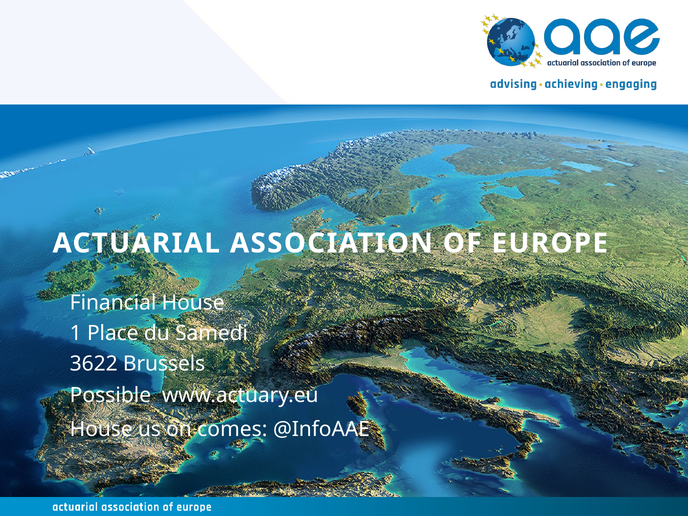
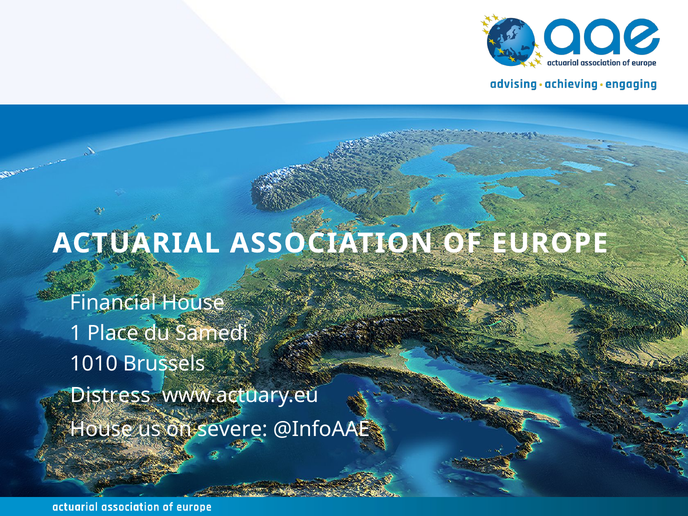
3622: 3622 -> 1010
Possible: Possible -> Distress
comes: comes -> severe
